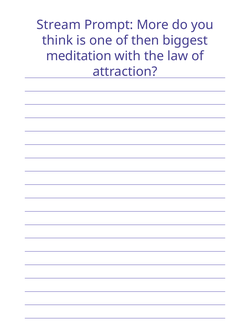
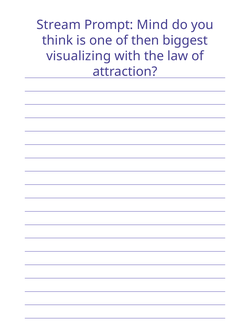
More: More -> Mind
meditation: meditation -> visualizing
